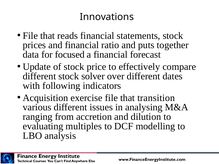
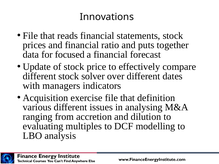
following: following -> managers
transition: transition -> definition
